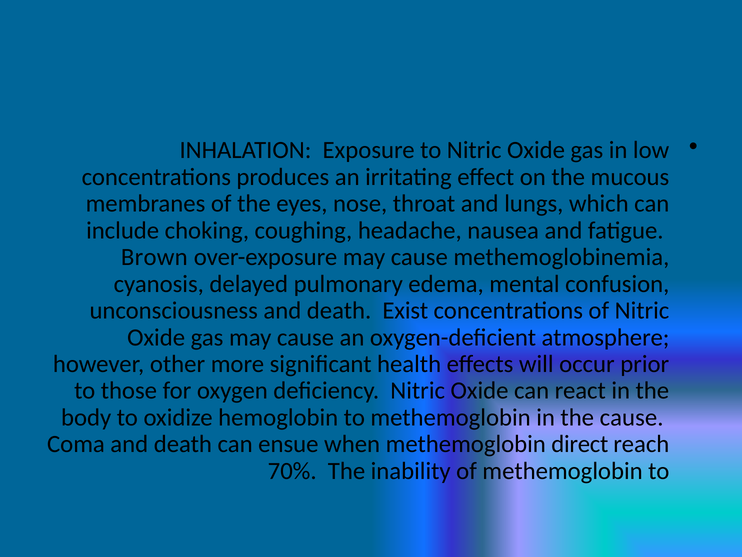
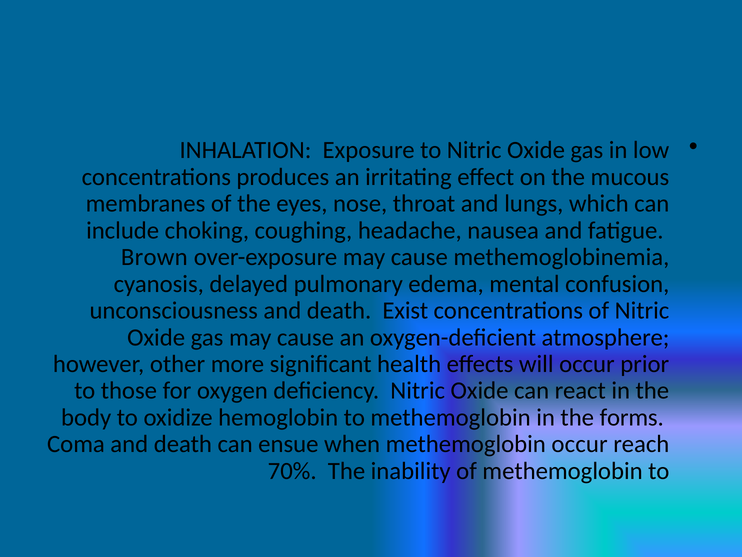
the cause: cause -> forms
methemoglobin direct: direct -> occur
